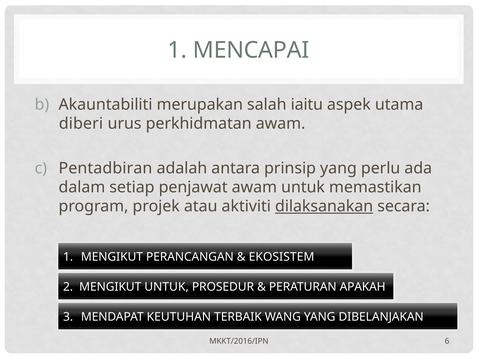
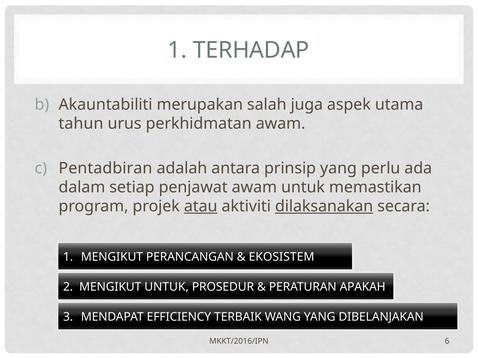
MENCAPAI: MENCAPAI -> TERHADAP
iaitu: iaitu -> juga
diberi: diberi -> tahun
atau underline: none -> present
KEUTUHAN: KEUTUHAN -> EFFICIENCY
